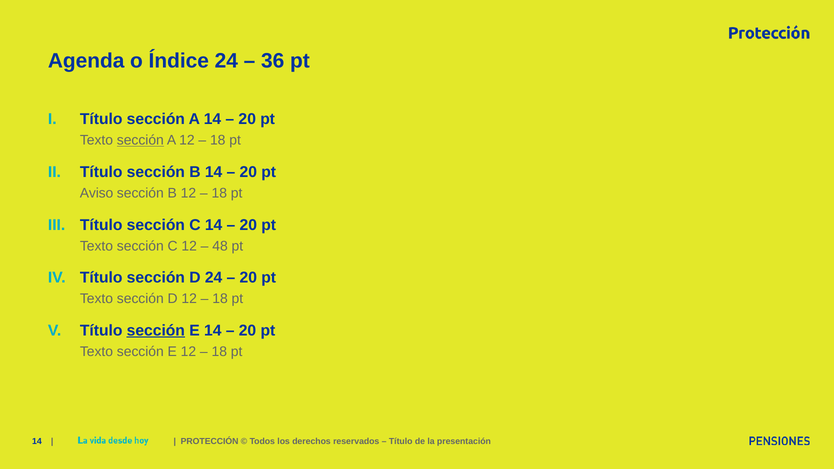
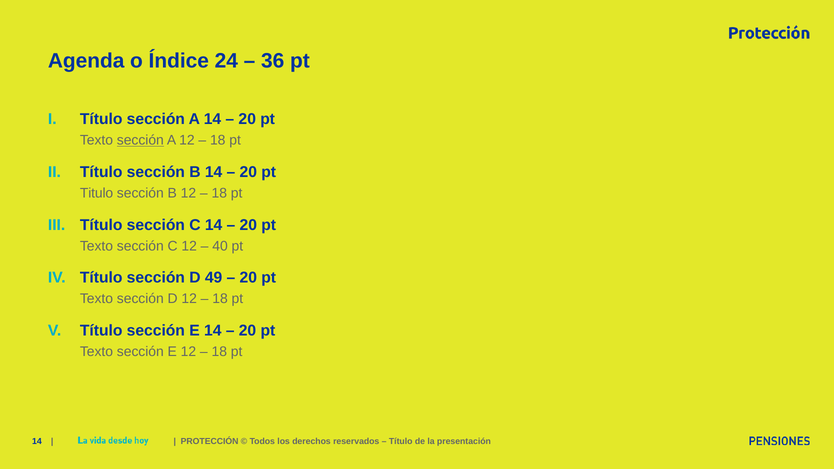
Aviso: Aviso -> Titulo
48: 48 -> 40
D 24: 24 -> 49
sección at (156, 331) underline: present -> none
